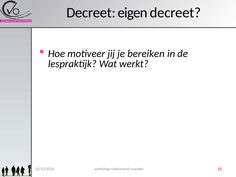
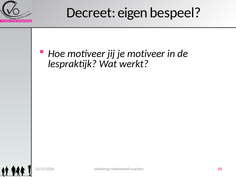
eigen decreet: decreet -> bespeel
je bereiken: bereiken -> motiveer
